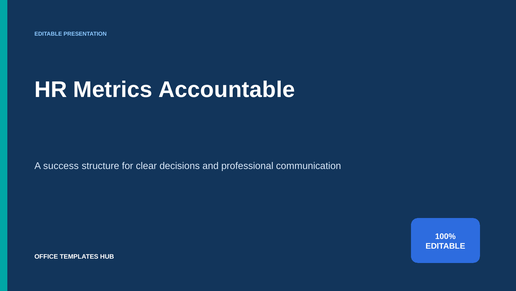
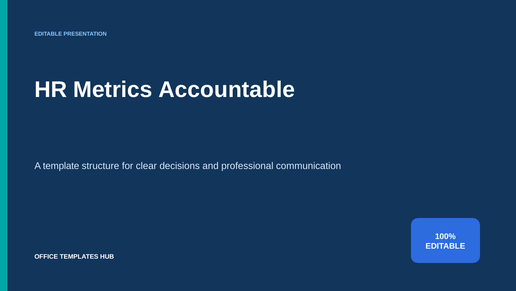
success: success -> template
